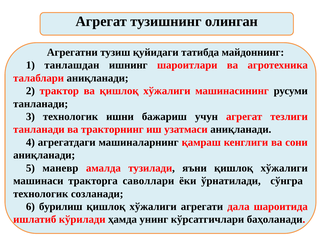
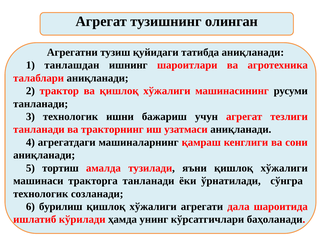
татибда майдоннинг: майдоннинг -> аниқланади
маневр: маневр -> тортиш
тракторга саволлари: саволлари -> танланади
